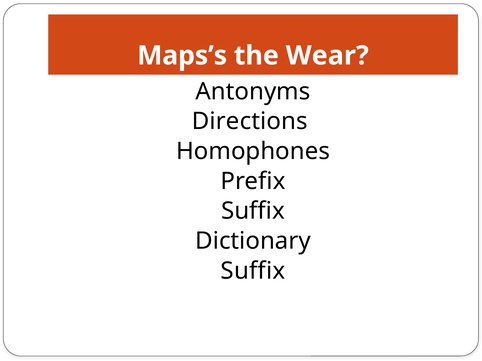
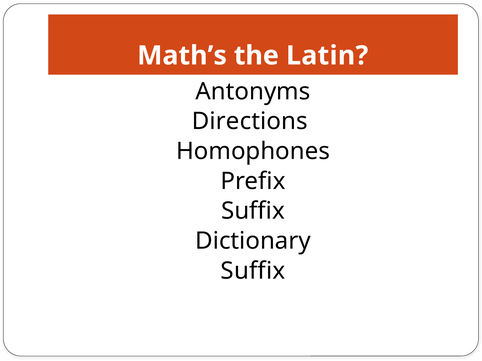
Maps’s: Maps’s -> Math’s
Wear: Wear -> Latin
